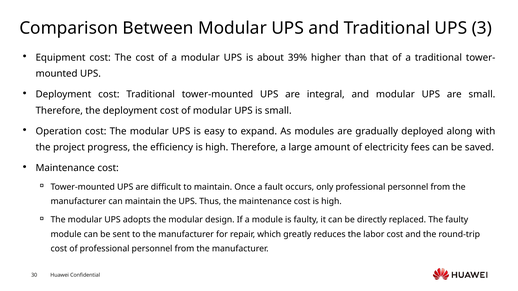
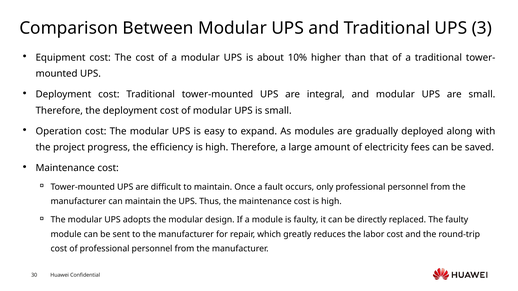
39%: 39% -> 10%
